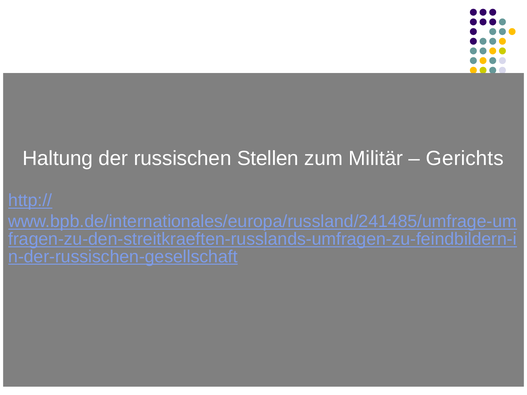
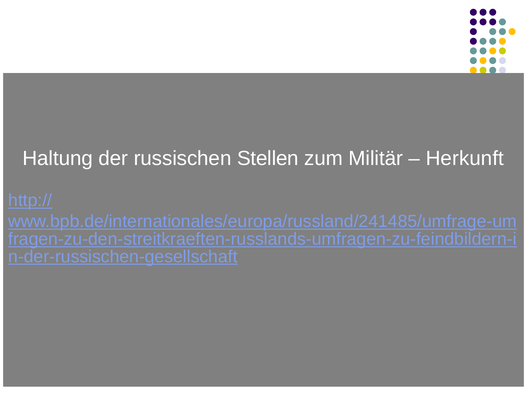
Gerichts: Gerichts -> Herkunft
